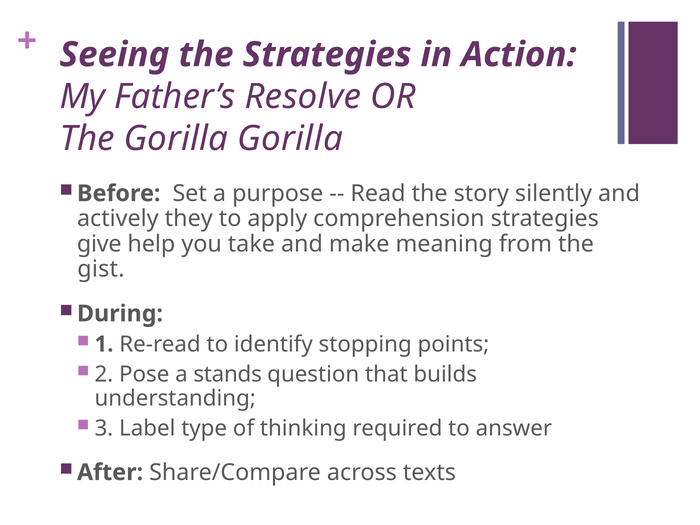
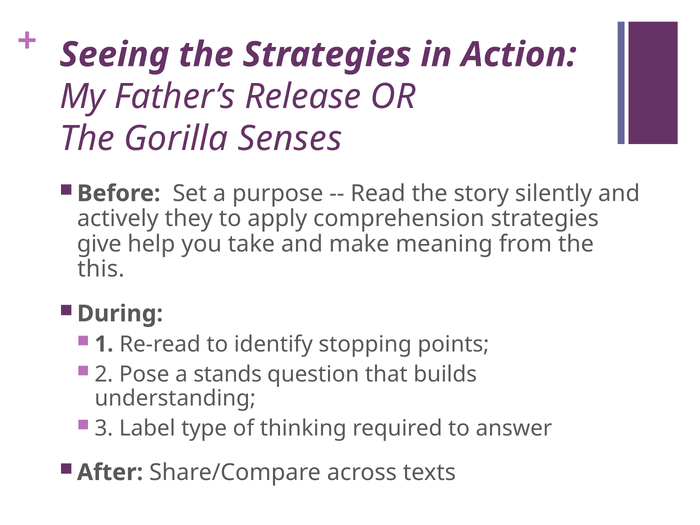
Resolve: Resolve -> Release
Gorilla Gorilla: Gorilla -> Senses
gist: gist -> this
